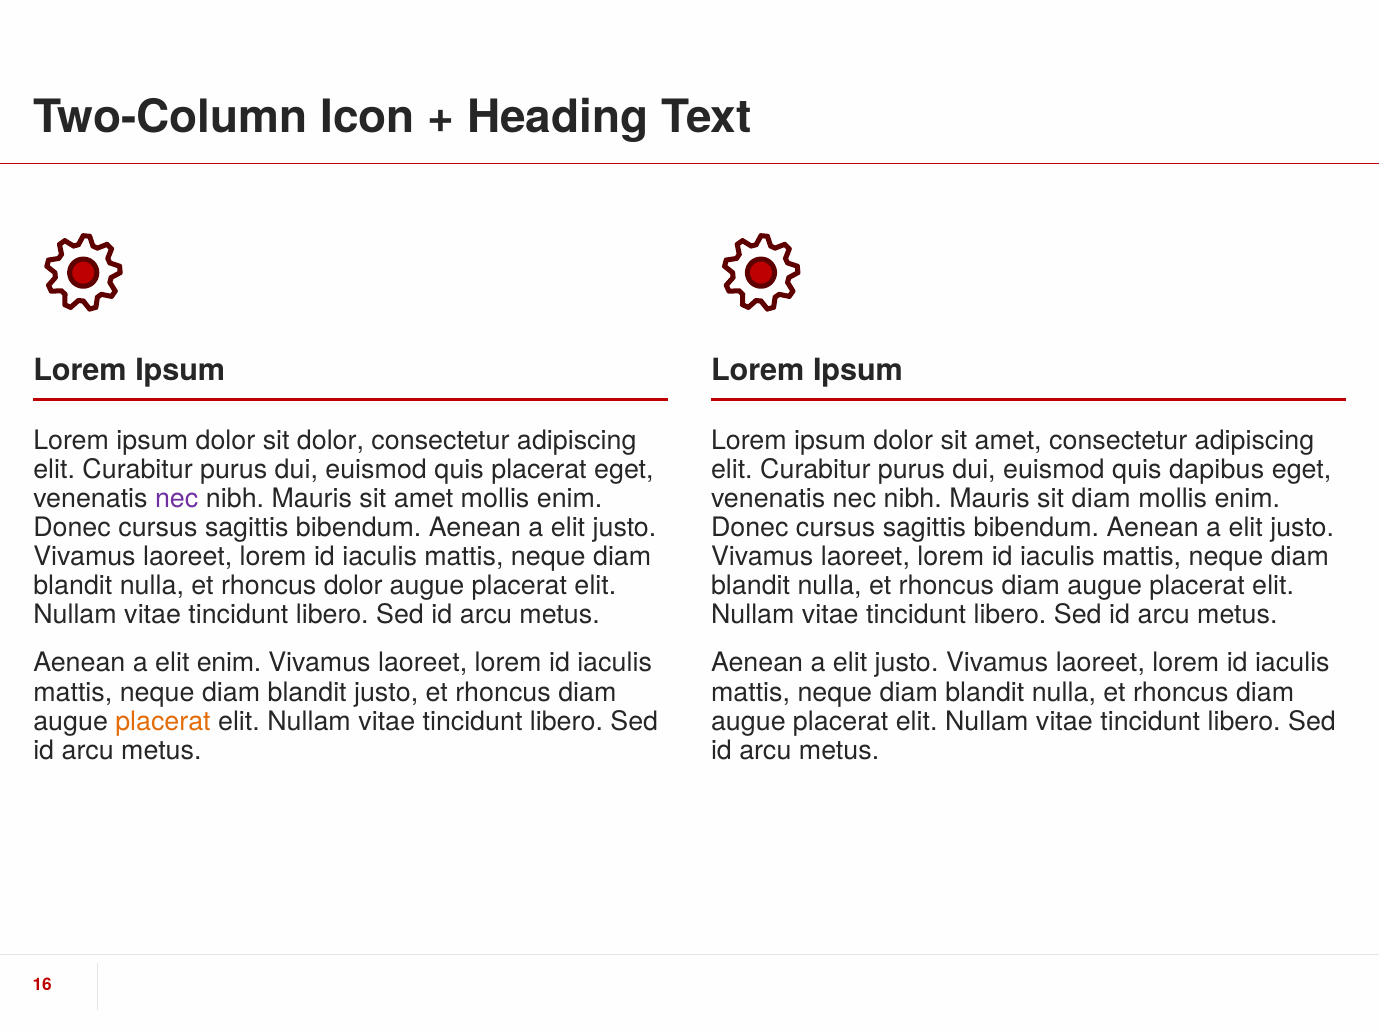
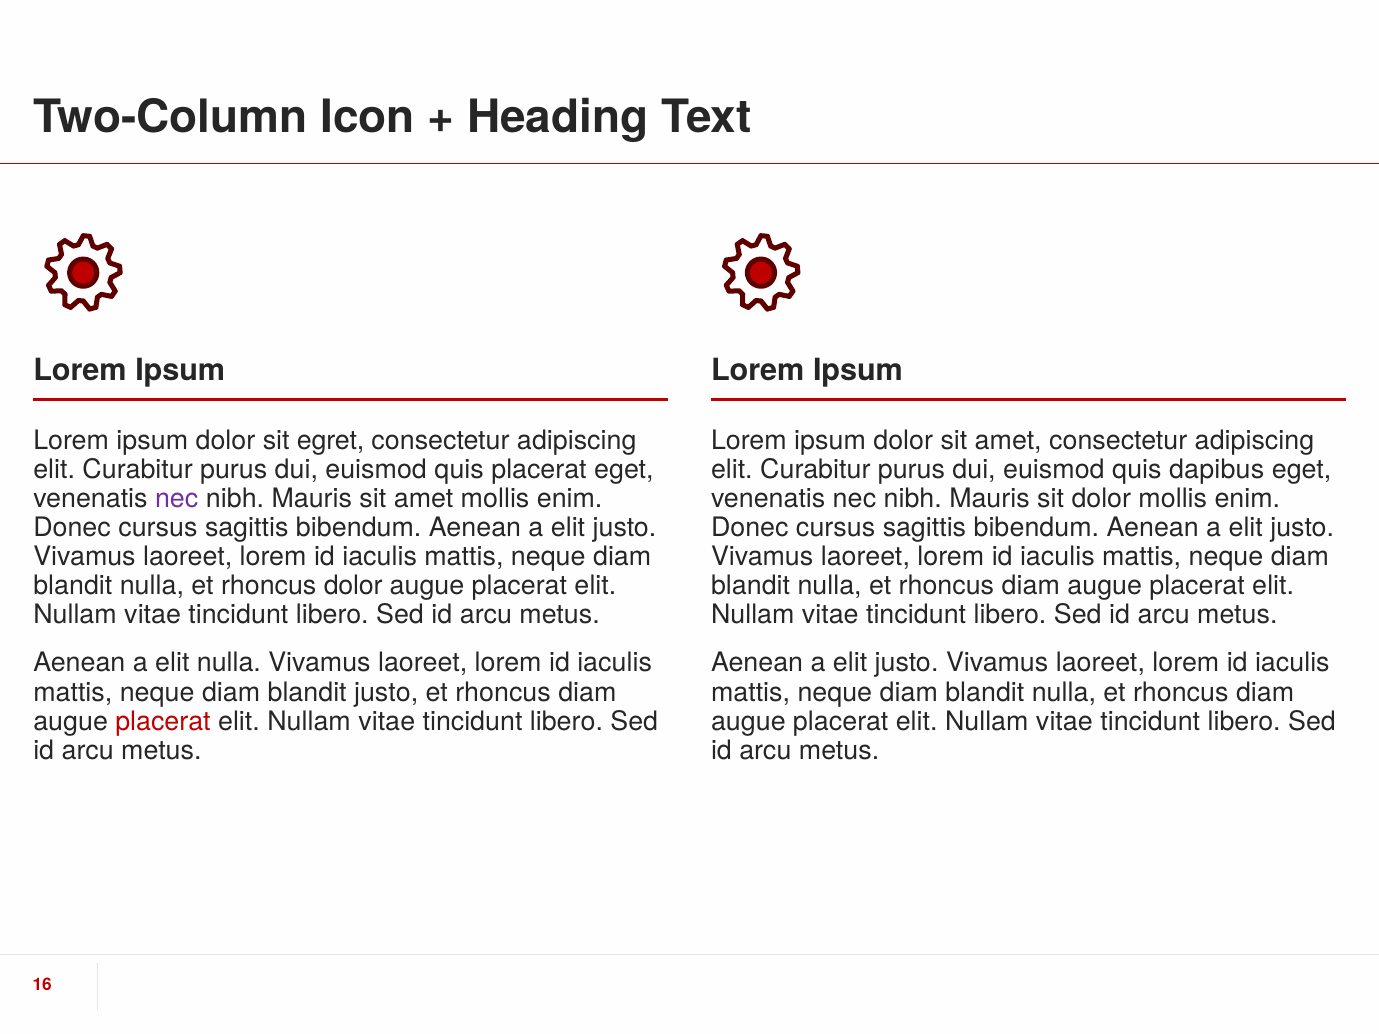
sit dolor: dolor -> egret
sit diam: diam -> dolor
elit enim: enim -> nulla
placerat at (163, 721) colour: orange -> red
